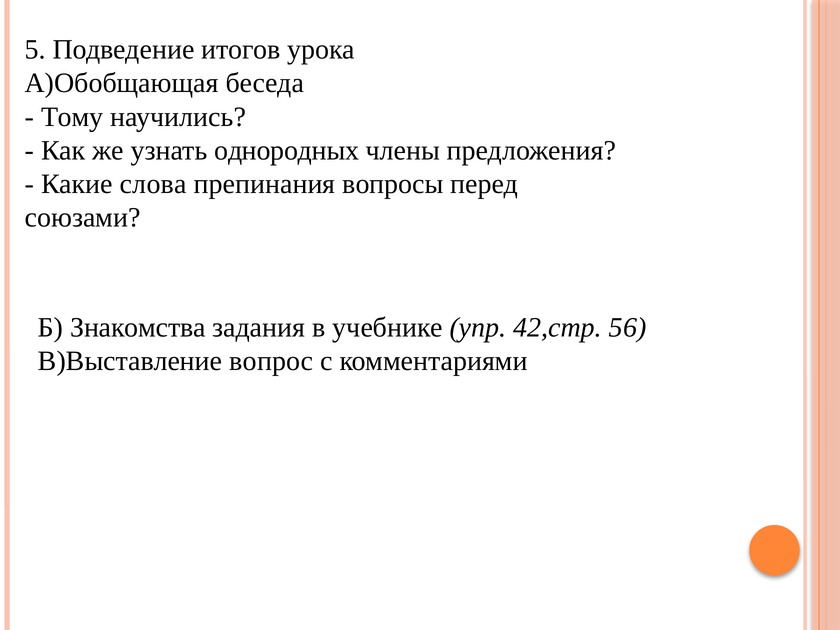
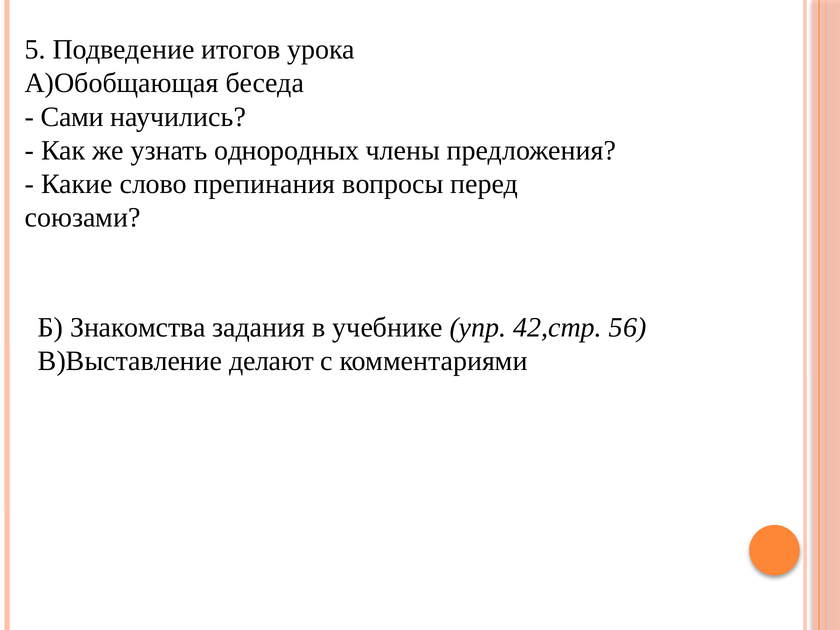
Тому: Тому -> Сами
слова: слова -> слово
вопрос: вопрос -> делают
